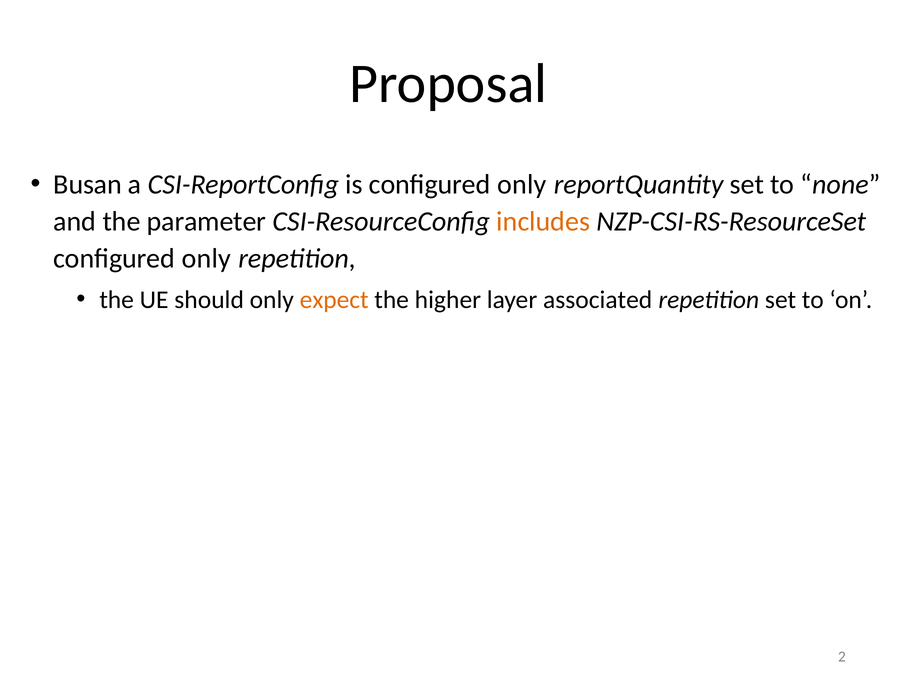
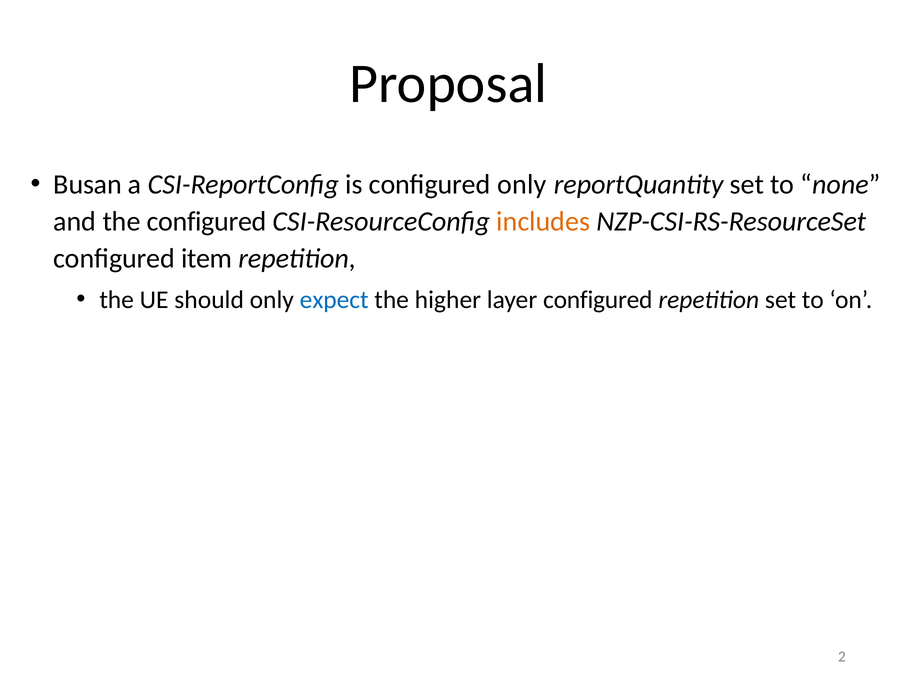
the parameter: parameter -> configured
only at (206, 259): only -> item
expect colour: orange -> blue
layer associated: associated -> configured
